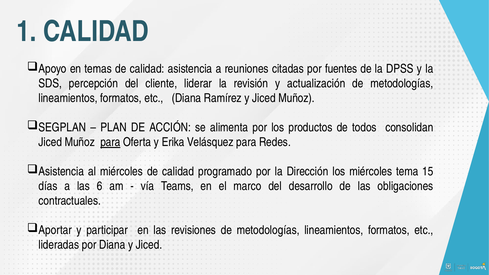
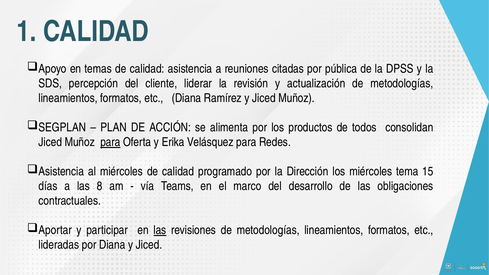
fuentes: fuentes -> pública
6: 6 -> 8
las at (160, 230) underline: none -> present
